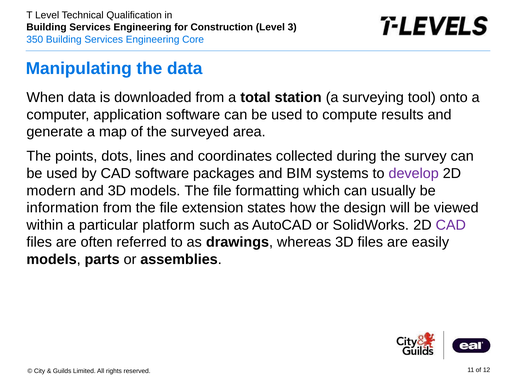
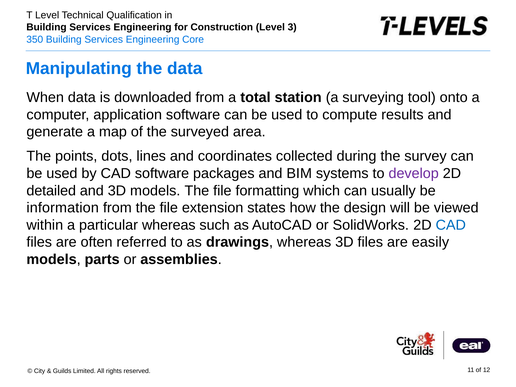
modern: modern -> detailed
particular platform: platform -> whereas
CAD at (451, 225) colour: purple -> blue
